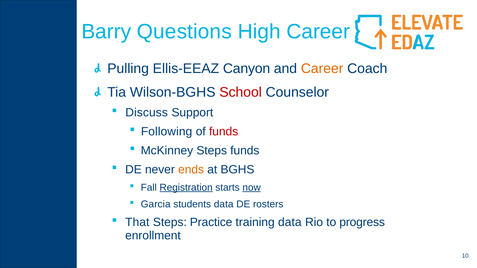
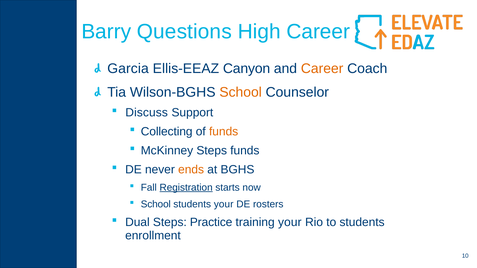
Pulling: Pulling -> Garcia
School at (241, 92) colour: red -> orange
Following: Following -> Collecting
funds at (224, 132) colour: red -> orange
now underline: present -> none
Garcia at (156, 204): Garcia -> School
students data: data -> your
That: That -> Dual
training data: data -> your
to progress: progress -> students
